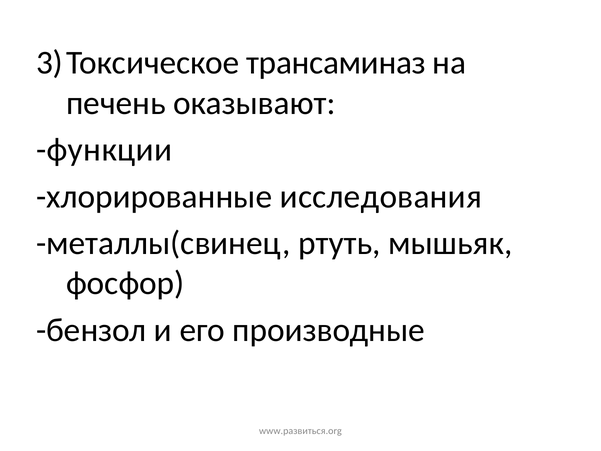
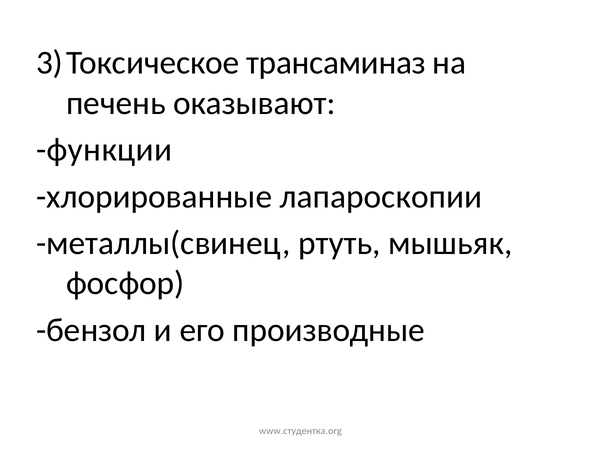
исследования: исследования -> лапароскопии
www.развиться.org: www.развиться.org -> www.студентка.org
